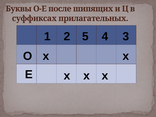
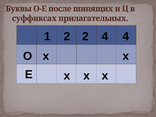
1 5: 5 -> 2
4 3: 3 -> 4
